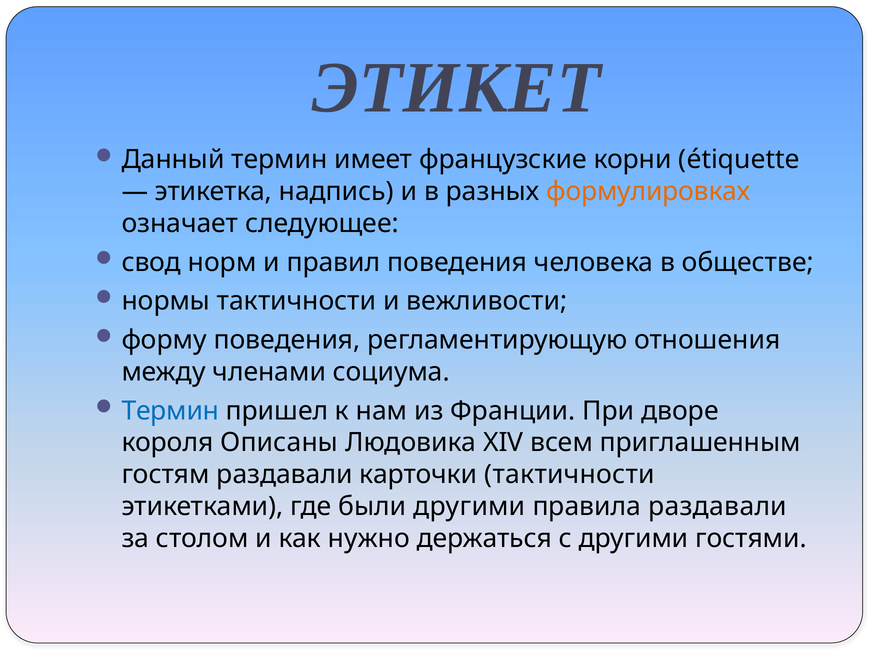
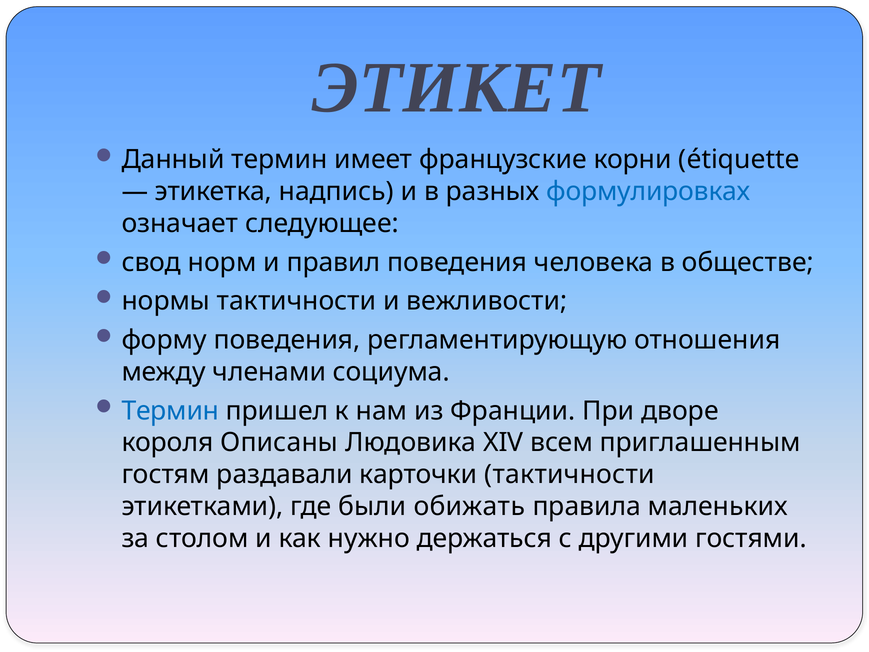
формулировках colour: orange -> blue
были другими: другими -> обижать
правила раздавали: раздавали -> маленьких
